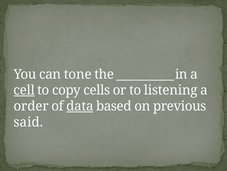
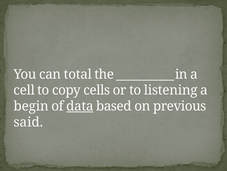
tone: tone -> total
cell underline: present -> none
order: order -> begin
